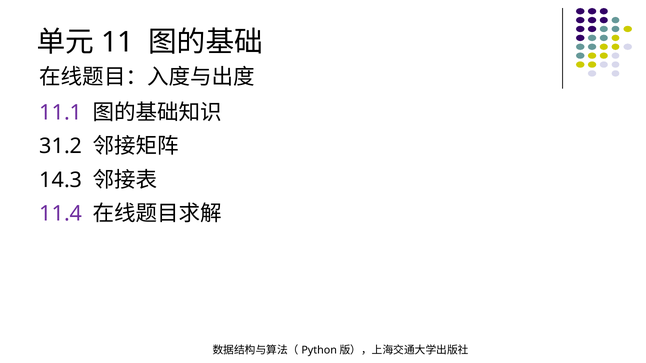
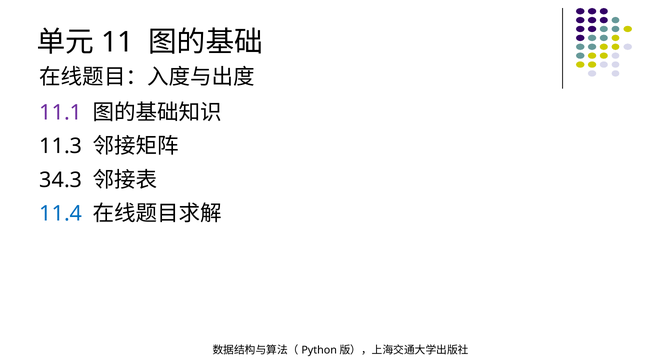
31.2: 31.2 -> 11.3
14.3: 14.3 -> 34.3
11.4 colour: purple -> blue
